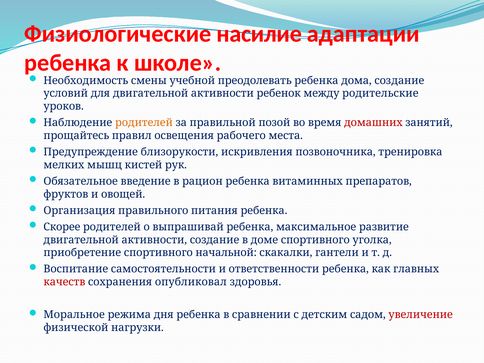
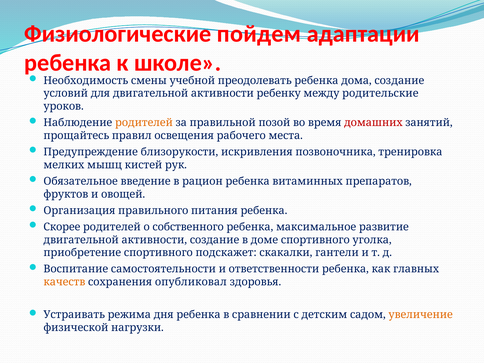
насилие: насилие -> пойдем
ребенок: ребенок -> ребенку
выпрашивай: выпрашивай -> собственного
начальной: начальной -> подскажет
качеств colour: red -> orange
Моральное: Моральное -> Устраивать
увеличение colour: red -> orange
